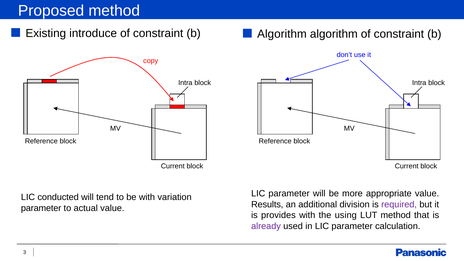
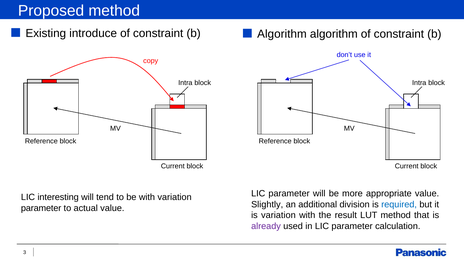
conducted: conducted -> interesting
Results: Results -> Slightly
required colour: purple -> blue
is provides: provides -> variation
using: using -> result
